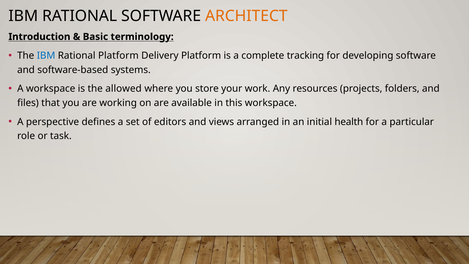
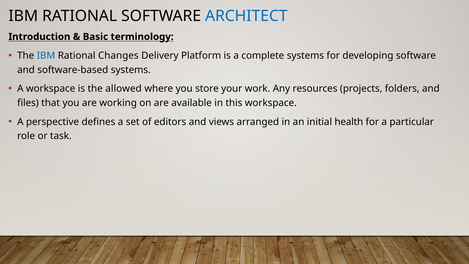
ARCHITECT colour: orange -> blue
Rational Platform: Platform -> Changes
complete tracking: tracking -> systems
